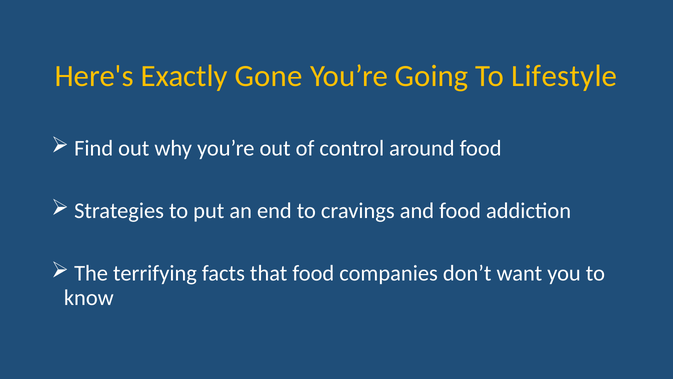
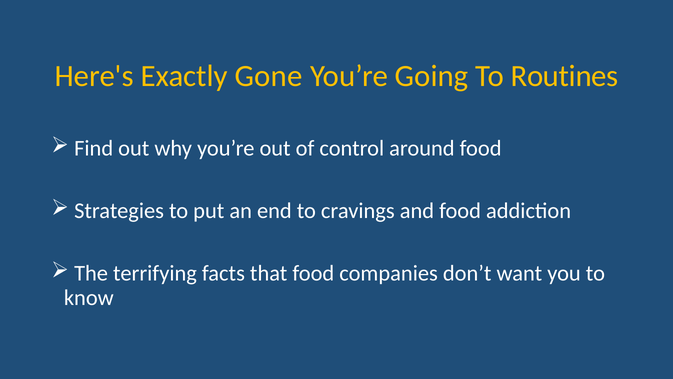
Lifestyle: Lifestyle -> Routines
